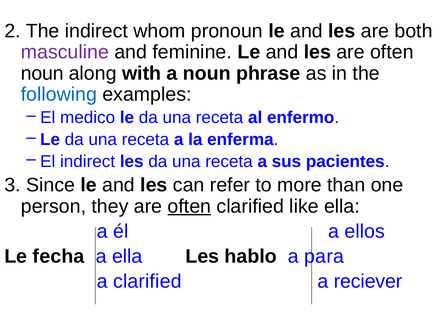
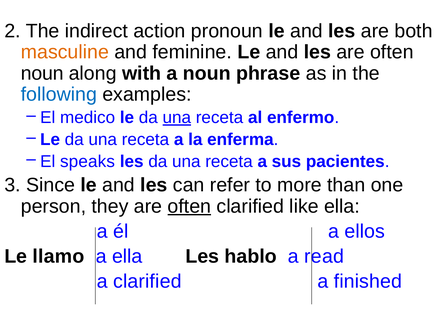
whom: whom -> action
masculine colour: purple -> orange
una at (177, 118) underline: none -> present
El indirect: indirect -> speaks
fecha: fecha -> llamo
para: para -> read
reciever: reciever -> finished
